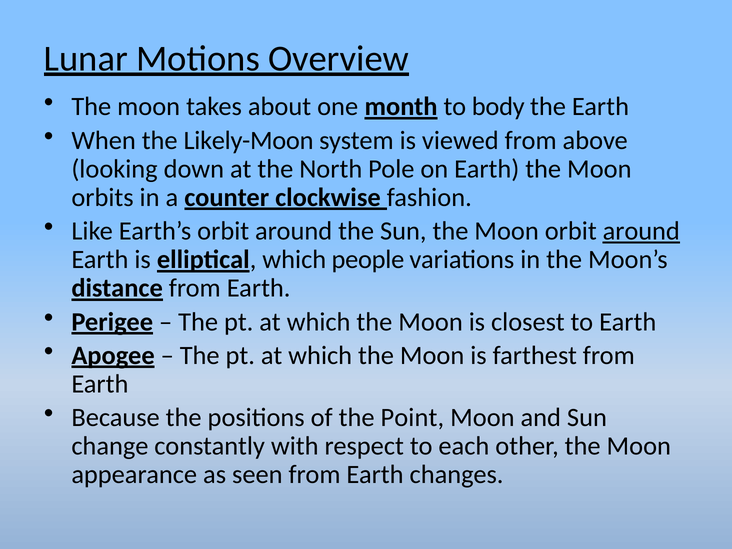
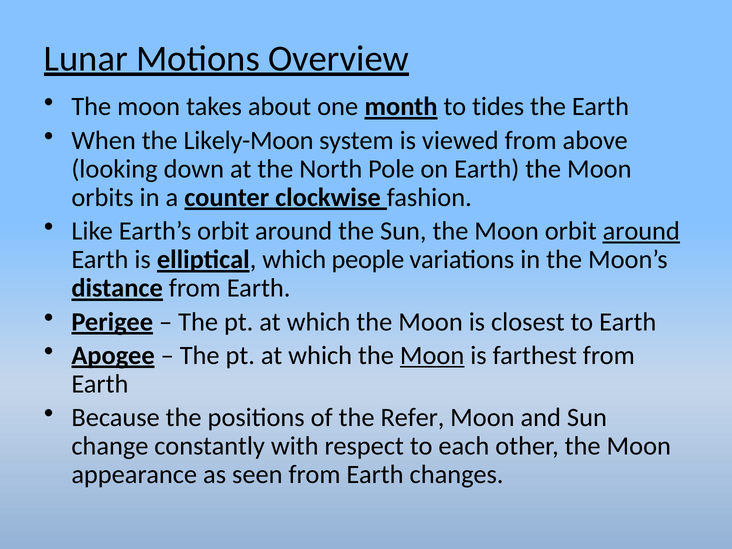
body: body -> tides
Moon at (432, 356) underline: none -> present
Point: Point -> Refer
